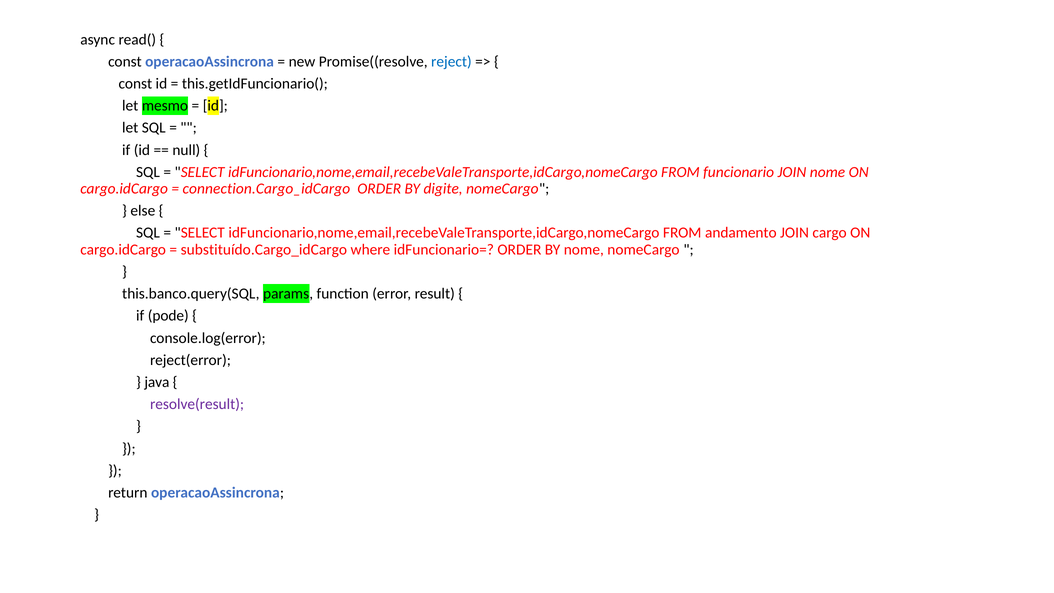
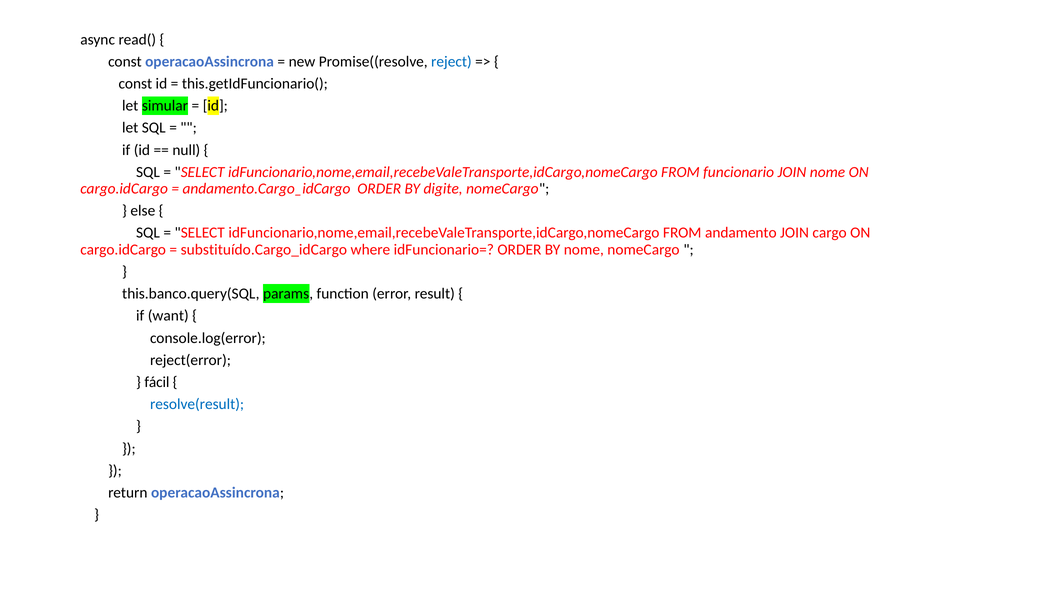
mesmo: mesmo -> simular
connection.Cargo_idCargo: connection.Cargo_idCargo -> andamento.Cargo_idCargo
pode: pode -> want
java: java -> fácil
resolve(result colour: purple -> blue
